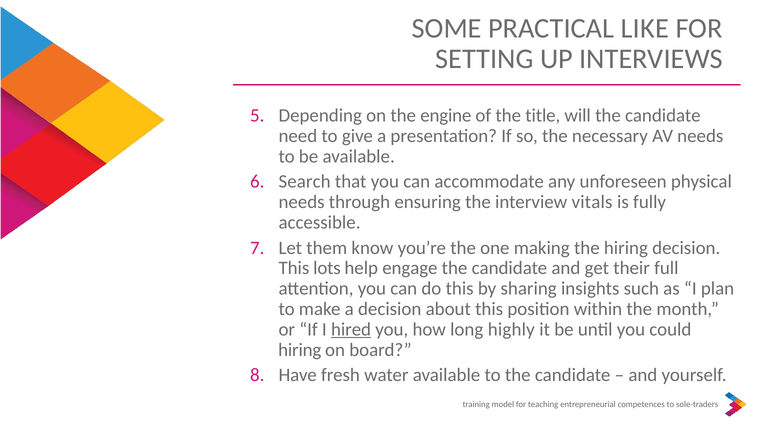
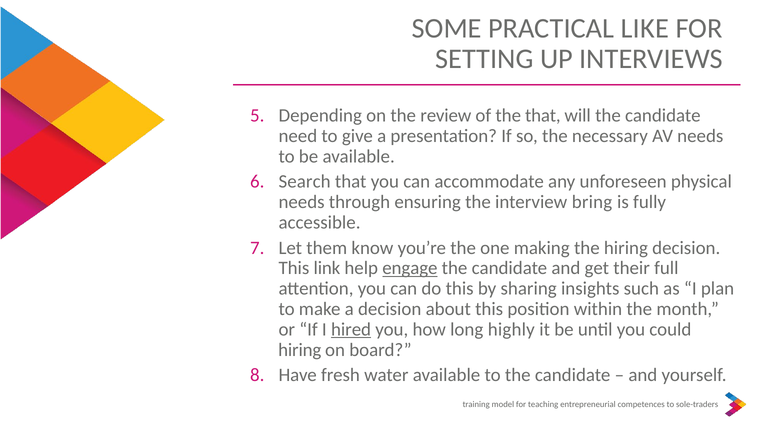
engine: engine -> review
the title: title -> that
vitals: vitals -> bring
lots: lots -> link
engage underline: none -> present
